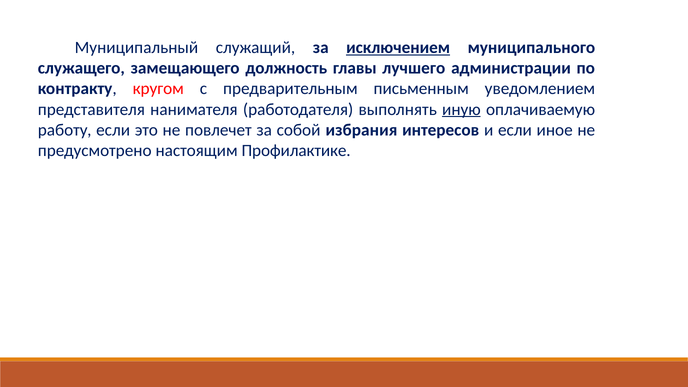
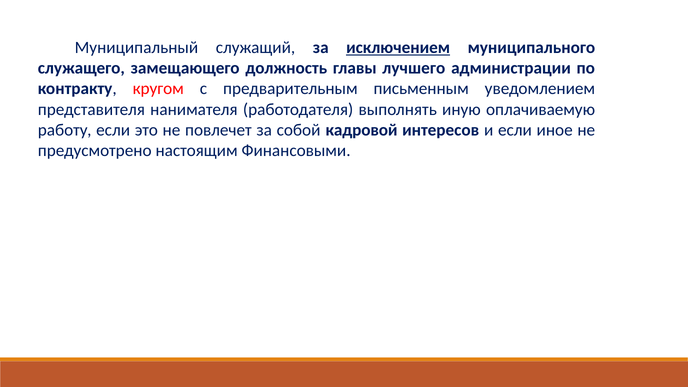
иную underline: present -> none
избрания: избрания -> кадровой
Профилактике: Профилактике -> Финансовыми
